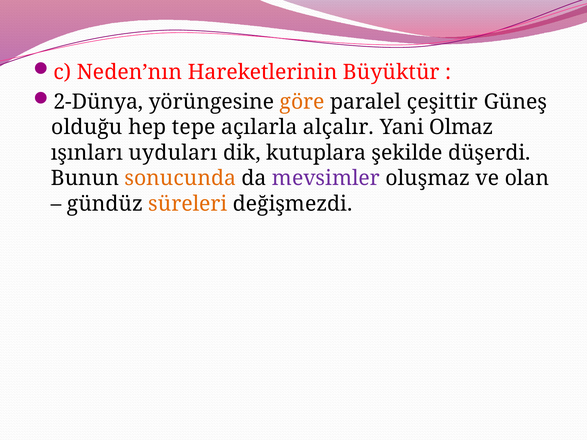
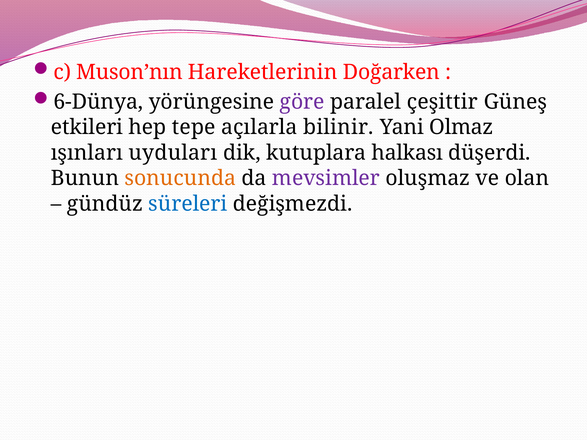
Neden’nın: Neden’nın -> Muson’nın
Büyüktür: Büyüktür -> Doğarken
2-Dünya: 2-Dünya -> 6-Dünya
göre colour: orange -> purple
olduğu: olduğu -> etkileri
alçalır: alçalır -> bilinir
şekilde: şekilde -> halkası
süreleri colour: orange -> blue
